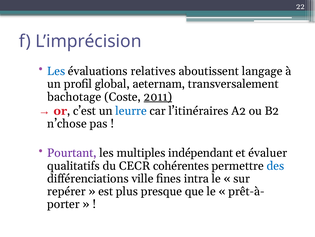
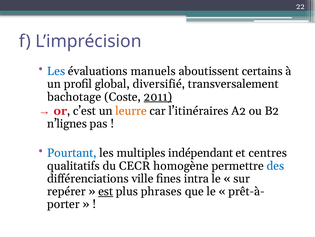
relatives: relatives -> manuels
langage: langage -> certains
aeternam: aeternam -> diversifié
leurre colour: blue -> orange
n’chose: n’chose -> n’lignes
Pourtant colour: purple -> blue
évaluer: évaluer -> centres
cohérentes: cohérentes -> homogène
est underline: none -> present
presque: presque -> phrases
